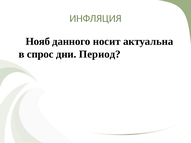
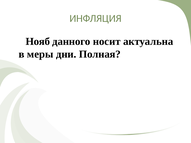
спрос: спрос -> меры
Период: Период -> Полная
